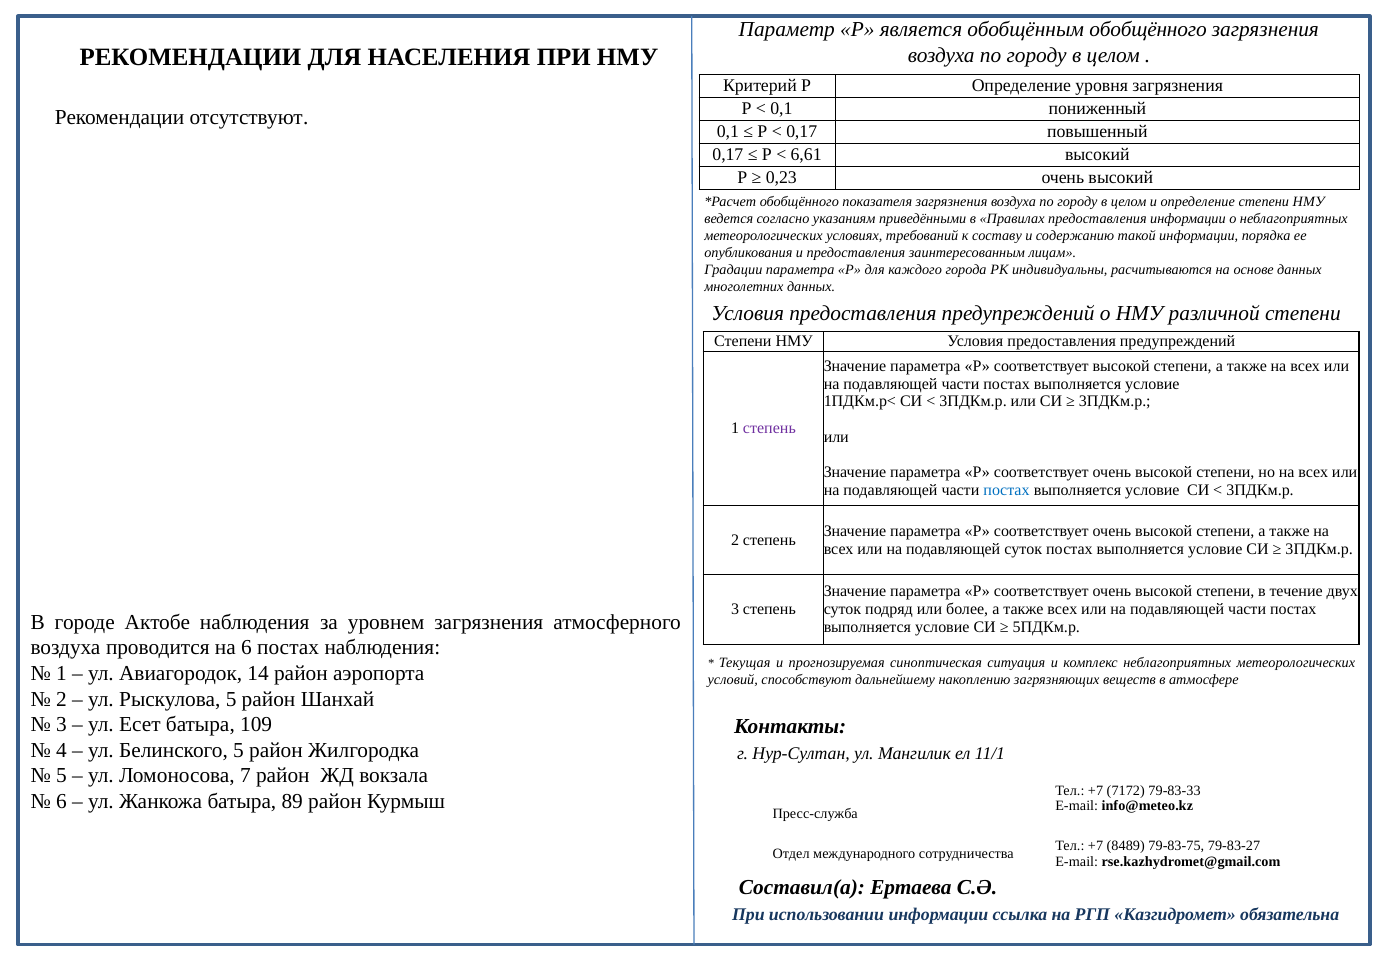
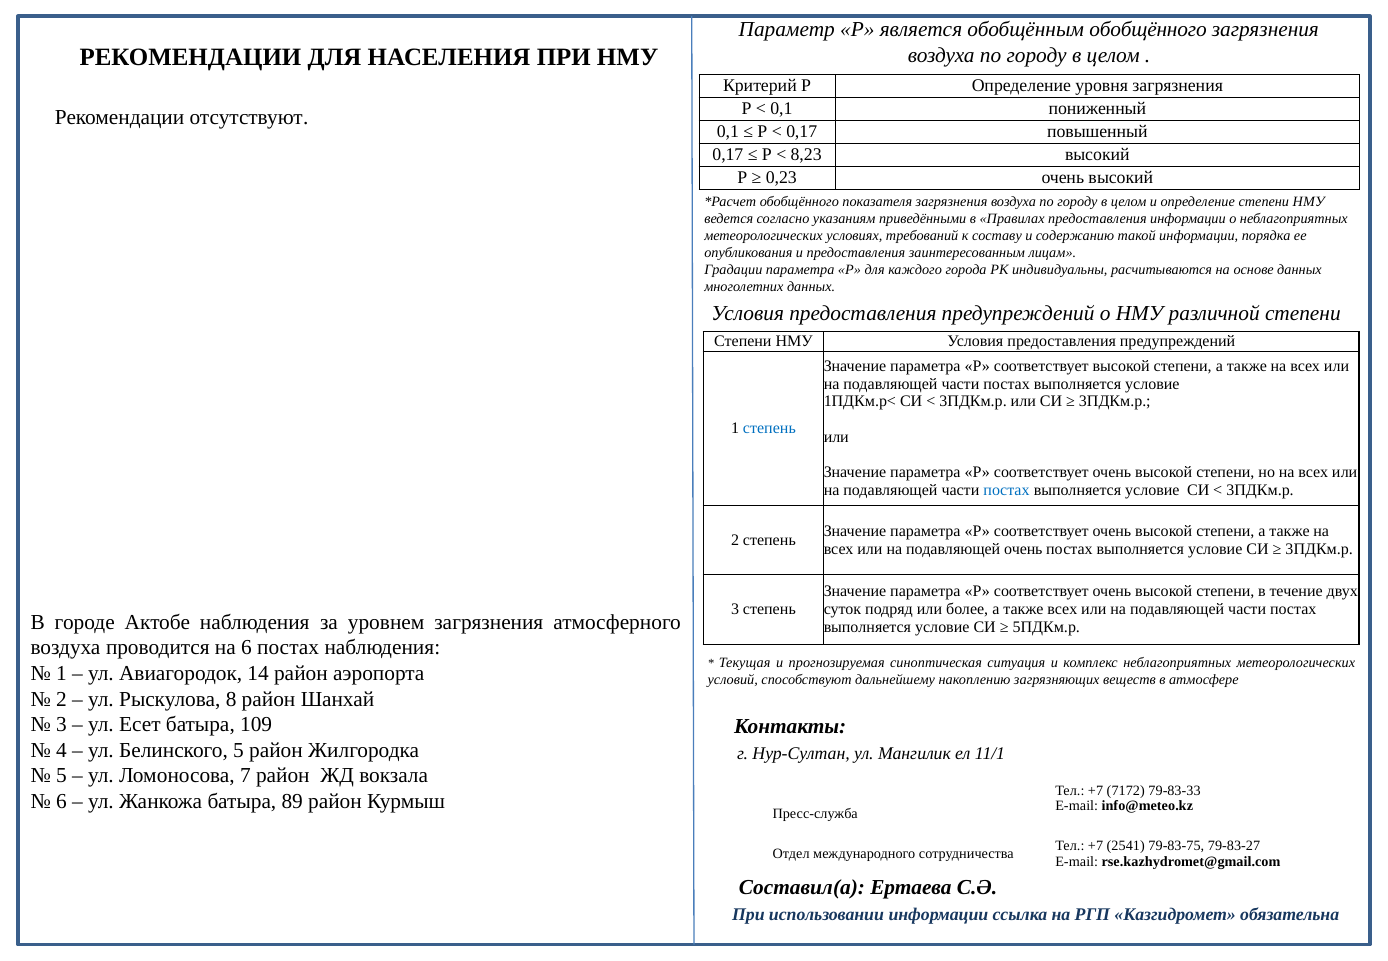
6,61: 6,61 -> 8,23
степень at (769, 428) colour: purple -> blue
подавляющей суток: суток -> очень
Рыскулова 5: 5 -> 8
8489: 8489 -> 2541
